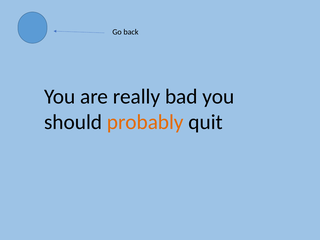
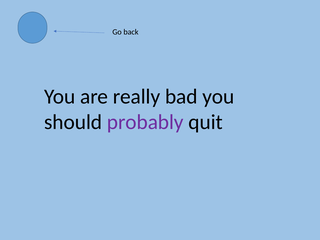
probably colour: orange -> purple
